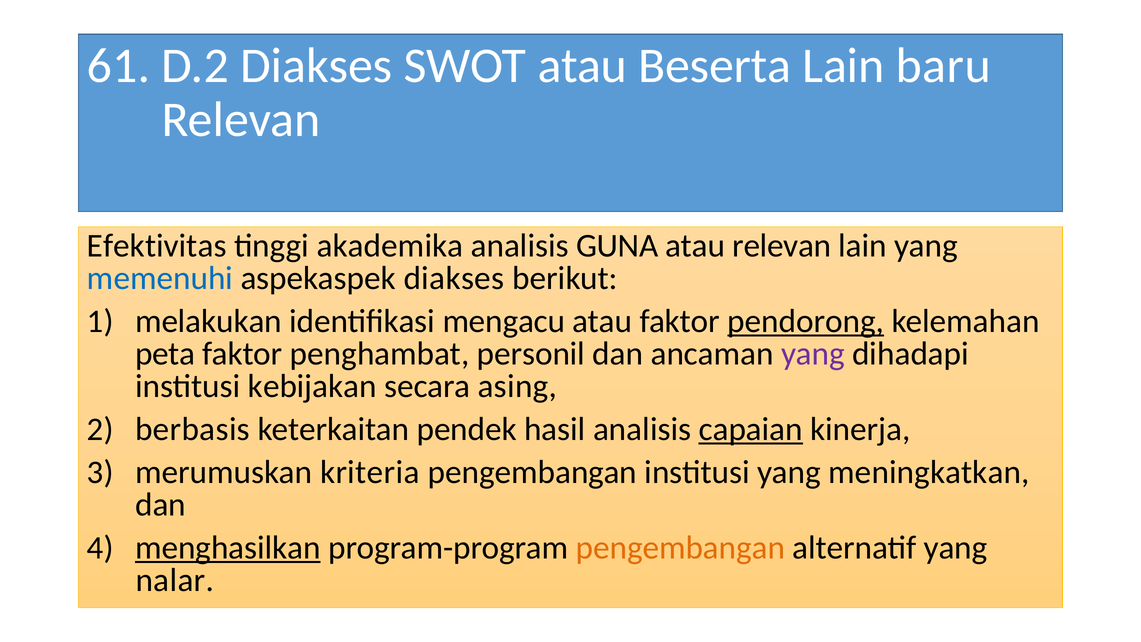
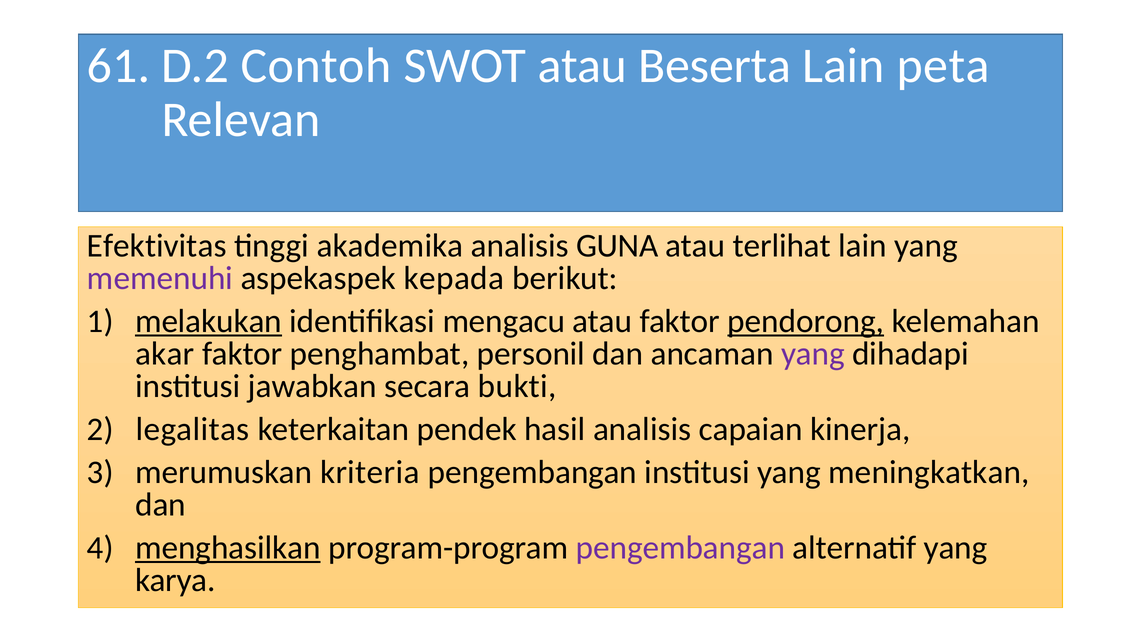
D.2 Diakses: Diakses -> Contoh
baru: baru -> peta
atau relevan: relevan -> terlihat
memenuhi colour: blue -> purple
aspekaspek diakses: diakses -> kepada
melakukan underline: none -> present
peta: peta -> akar
kebijakan: kebijakan -> jawabkan
asing: asing -> bukti
berbasis: berbasis -> legalitas
capaian underline: present -> none
pengembangan at (680, 548) colour: orange -> purple
nalar: nalar -> karya
